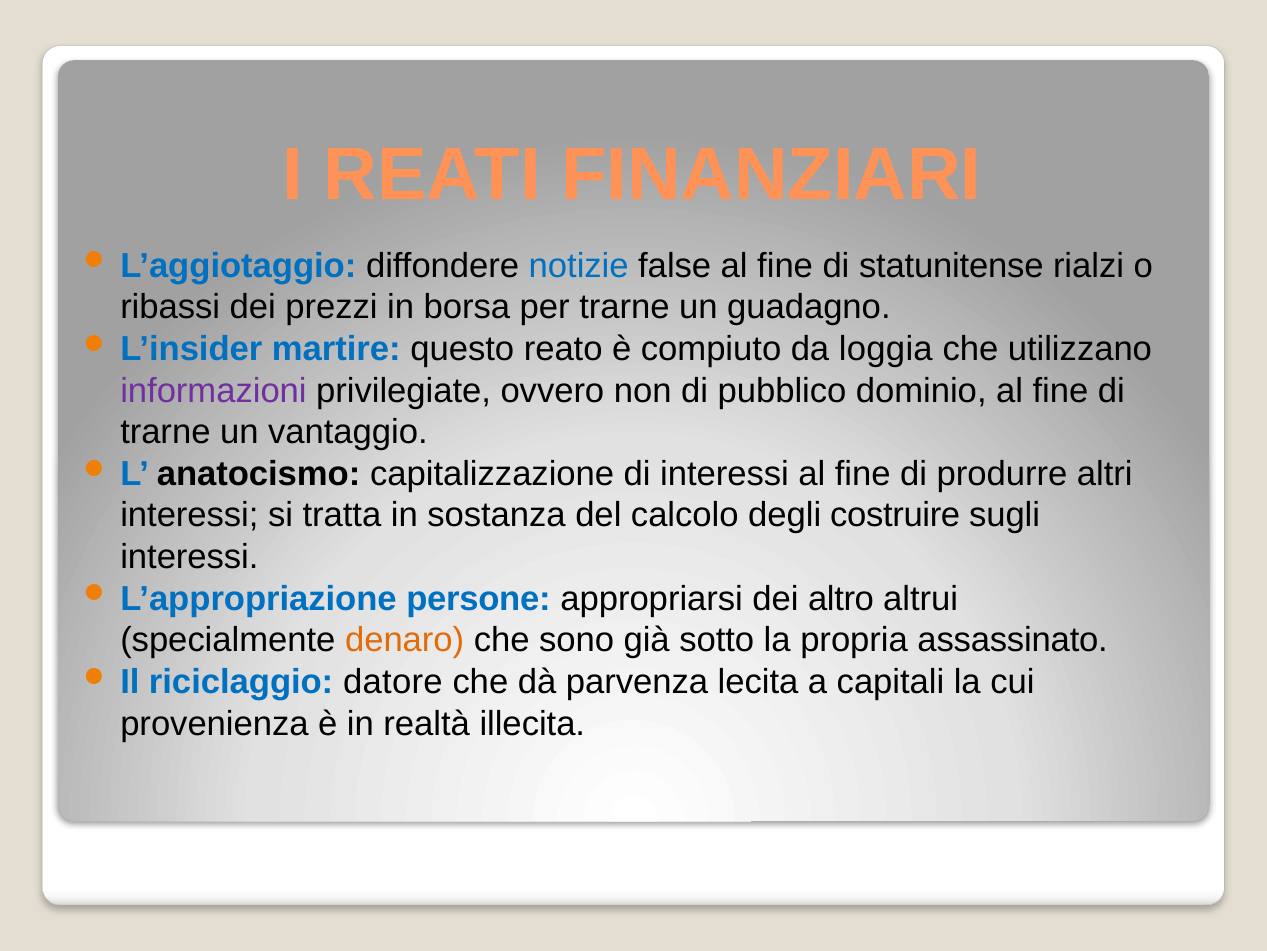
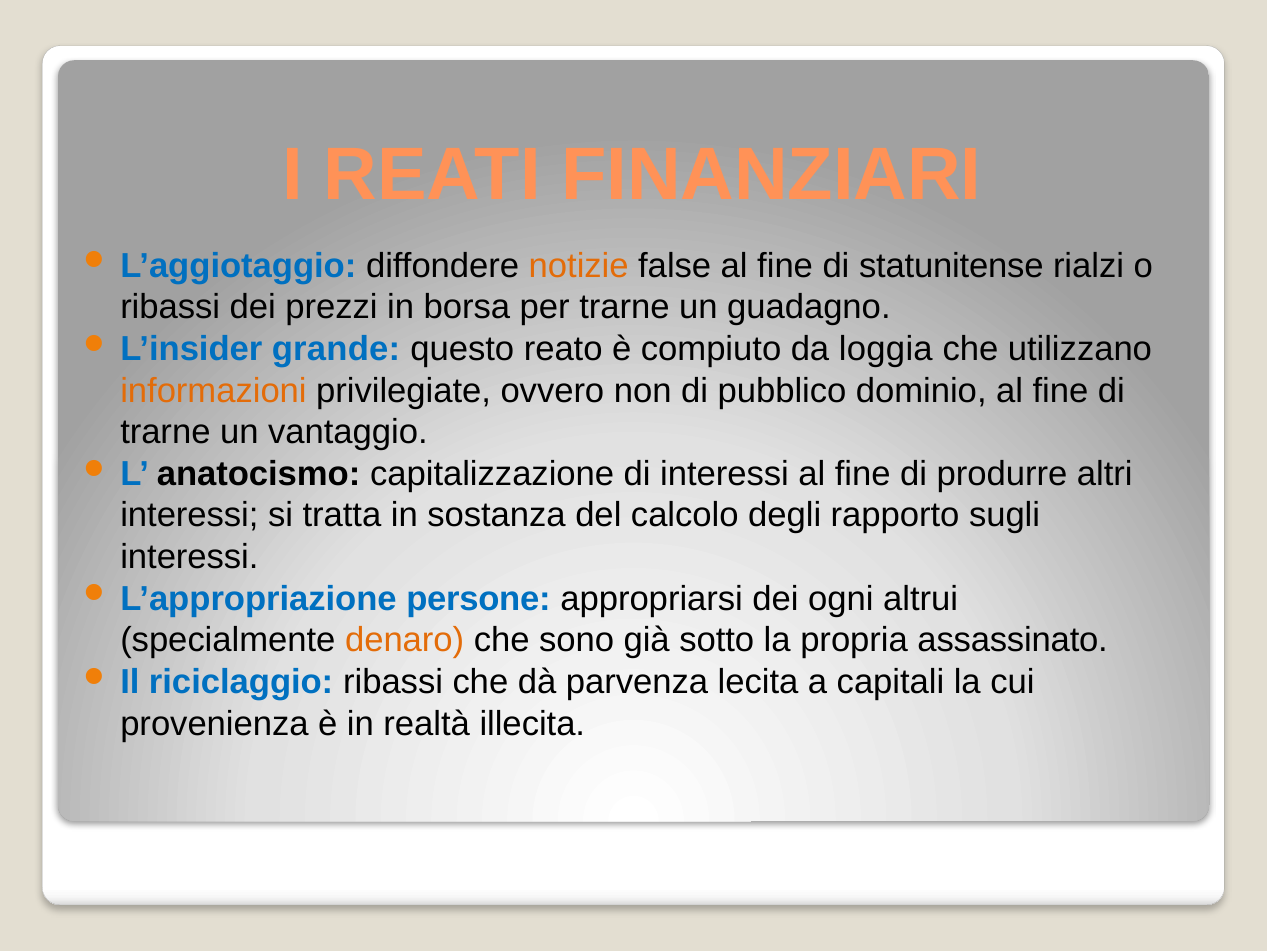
notizie colour: blue -> orange
martire: martire -> grande
informazioni colour: purple -> orange
costruire: costruire -> rapporto
altro: altro -> ogni
riciclaggio datore: datore -> ribassi
